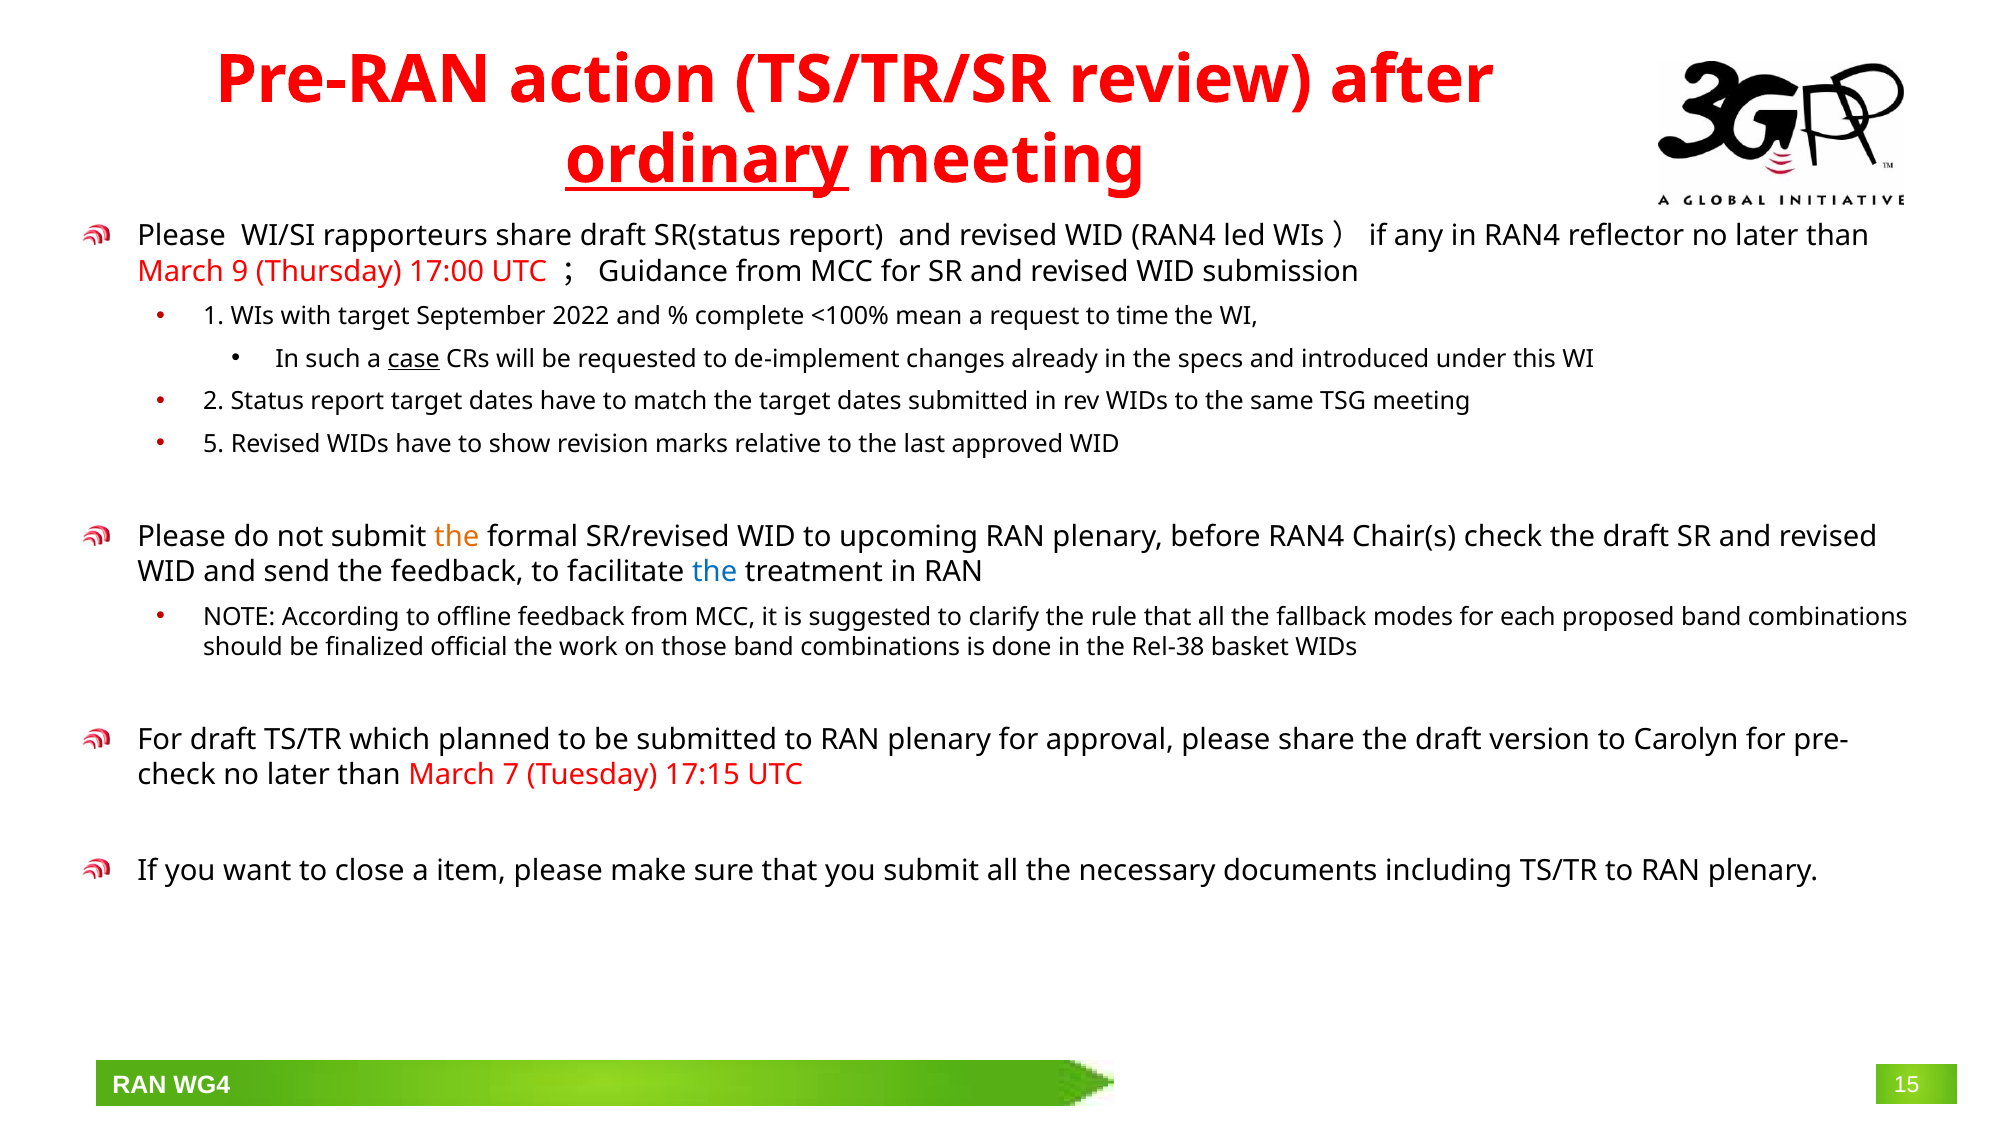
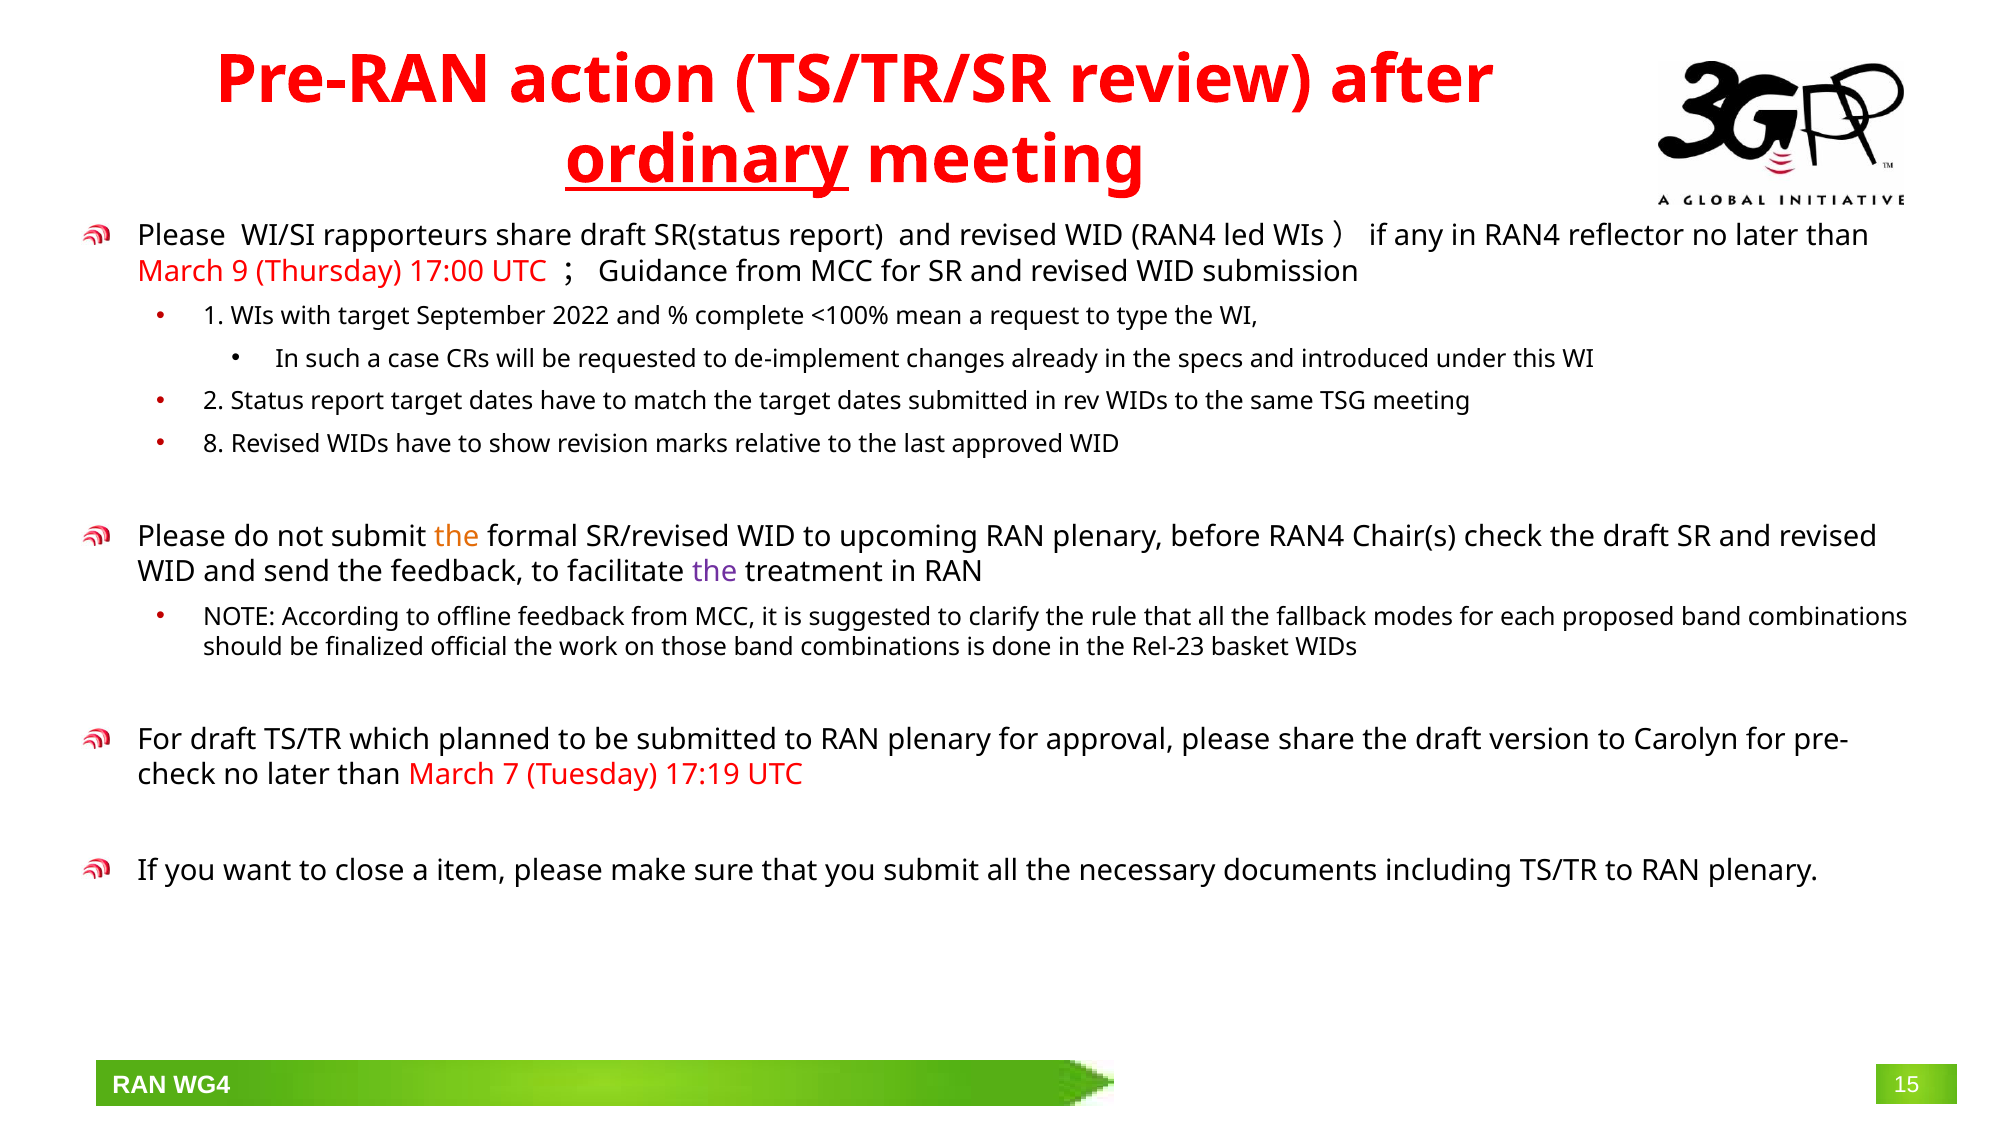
time: time -> type
case underline: present -> none
5: 5 -> 8
the at (715, 572) colour: blue -> purple
Rel-38: Rel-38 -> Rel-23
17:15: 17:15 -> 17:19
